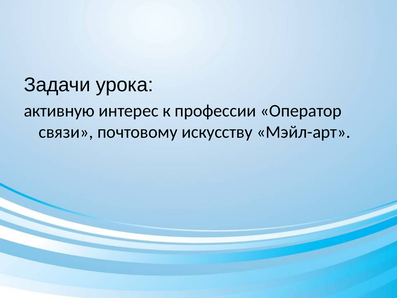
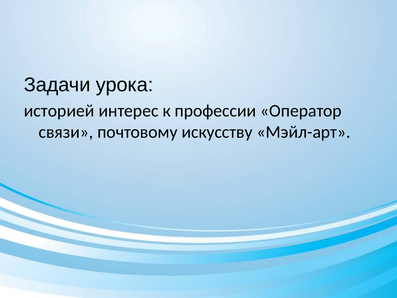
активную: активную -> историей
